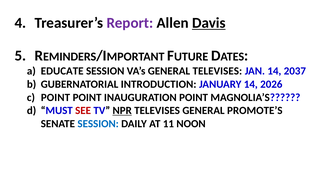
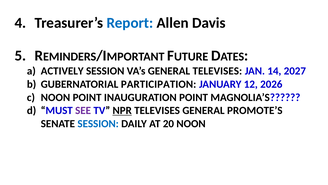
Report colour: purple -> blue
Davis underline: present -> none
EDUCATE: EDUCATE -> ACTIVELY
2037: 2037 -> 2027
INTRODUCTION: INTRODUCTION -> PARTICIPATION
JANUARY 14: 14 -> 12
POINT at (55, 97): POINT -> NOON
SEE colour: red -> purple
11: 11 -> 20
